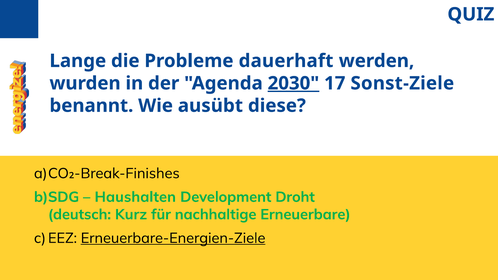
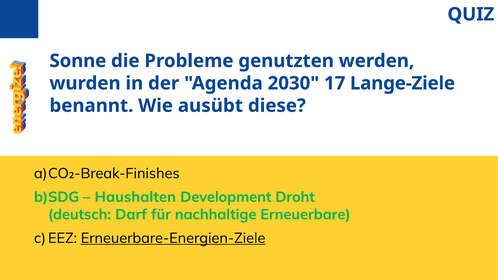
Lange: Lange -> Sonne
dauerhaft: dauerhaft -> genutzten
2030 underline: present -> none
Sonst-Ziele: Sonst-Ziele -> Lange-Ziele
Kurz: Kurz -> Darf
